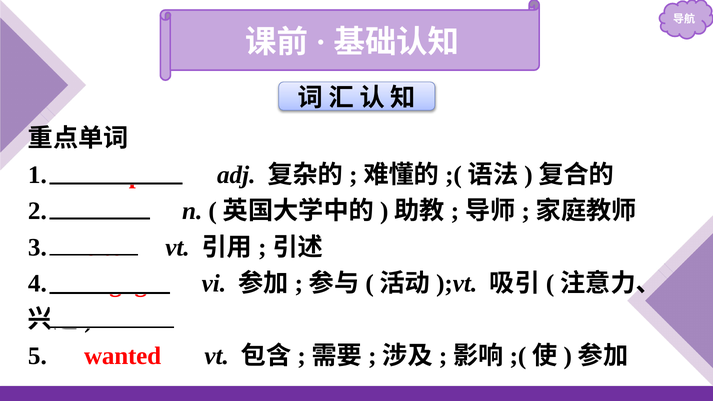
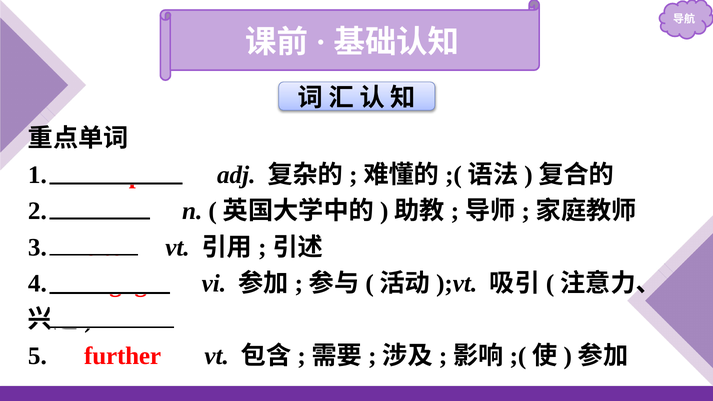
wanted: wanted -> further
